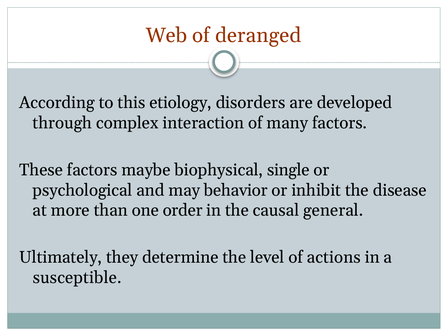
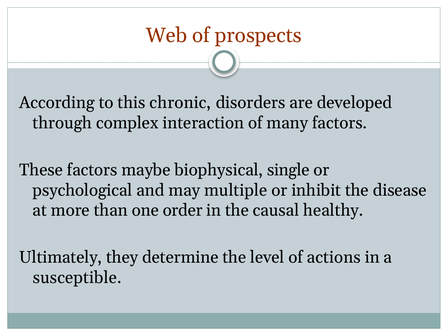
deranged: deranged -> prospects
etiology: etiology -> chronic
behavior: behavior -> multiple
general: general -> healthy
